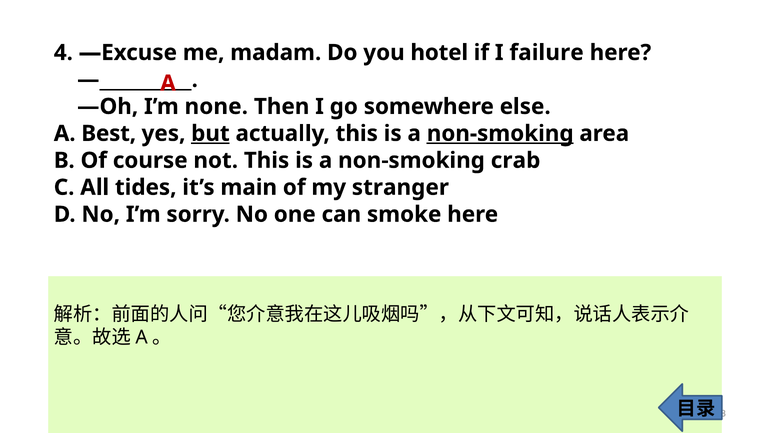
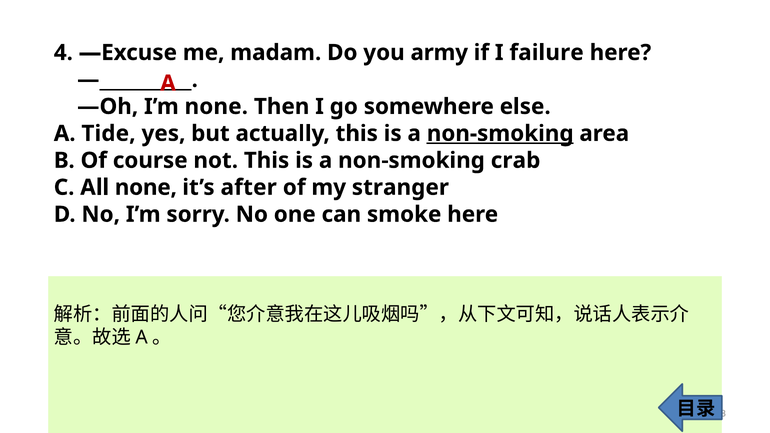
hotel: hotel -> army
Best: Best -> Tide
but underline: present -> none
All tides: tides -> none
main: main -> after
